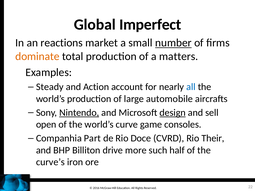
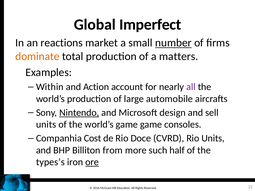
Steady: Steady -> Within
all at (191, 87) colour: blue -> purple
design underline: present -> none
open at (46, 125): open -> units
world’s curve: curve -> game
Part: Part -> Cost
Rio Their: Their -> Units
drive: drive -> from
curve’s: curve’s -> types’s
ore underline: none -> present
